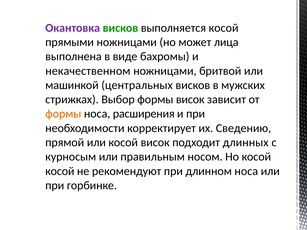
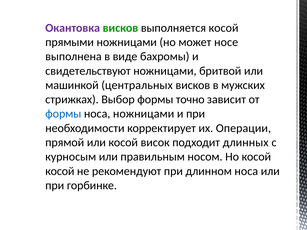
лица: лица -> носе
некачественном: некачественном -> свидетельствуют
формы висок: висок -> точно
формы at (63, 114) colour: orange -> blue
носа расширения: расширения -> ножницами
Сведению: Сведению -> Операции
